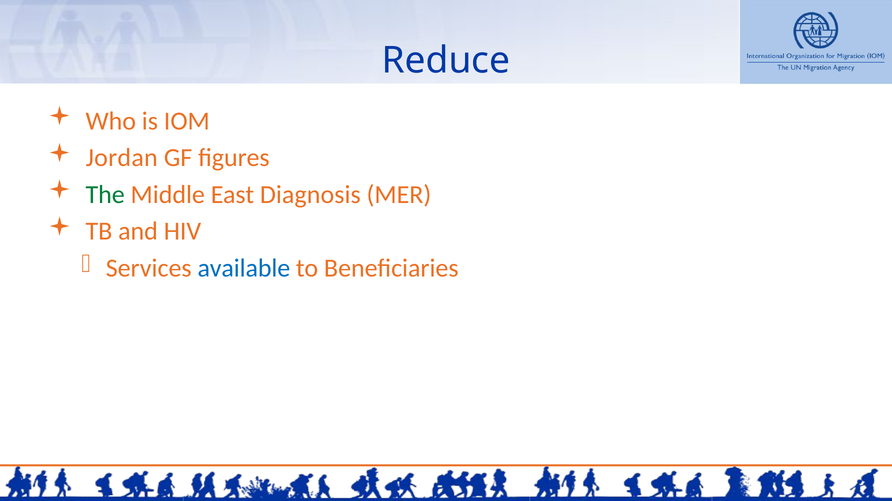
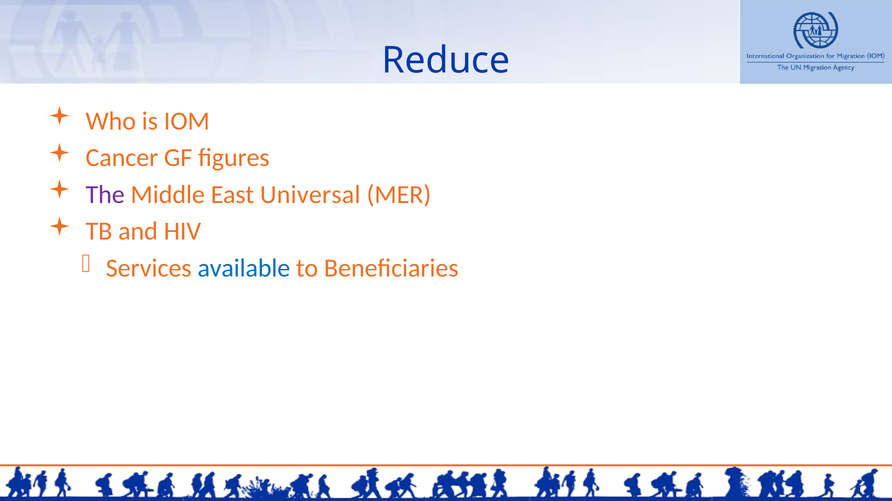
Jordan: Jordan -> Cancer
The colour: green -> purple
Diagnosis: Diagnosis -> Universal
